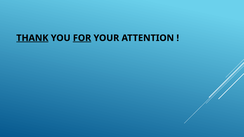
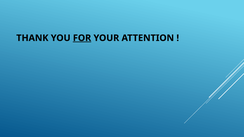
THANK underline: present -> none
